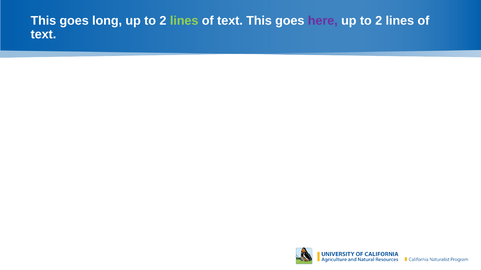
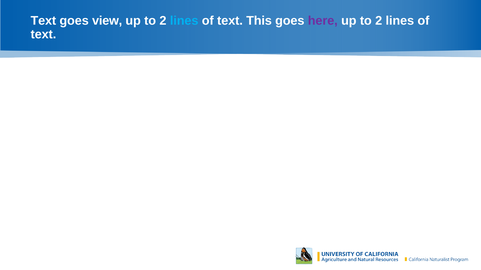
This at (43, 21): This -> Text
long: long -> view
lines at (184, 21) colour: light green -> light blue
